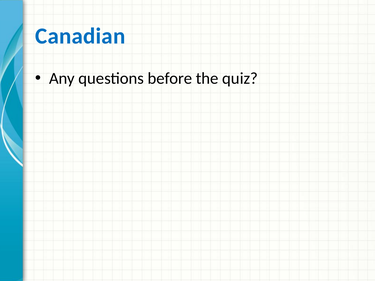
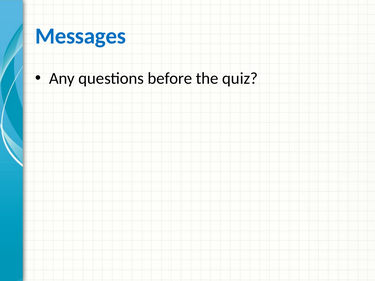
Canadian: Canadian -> Messages
